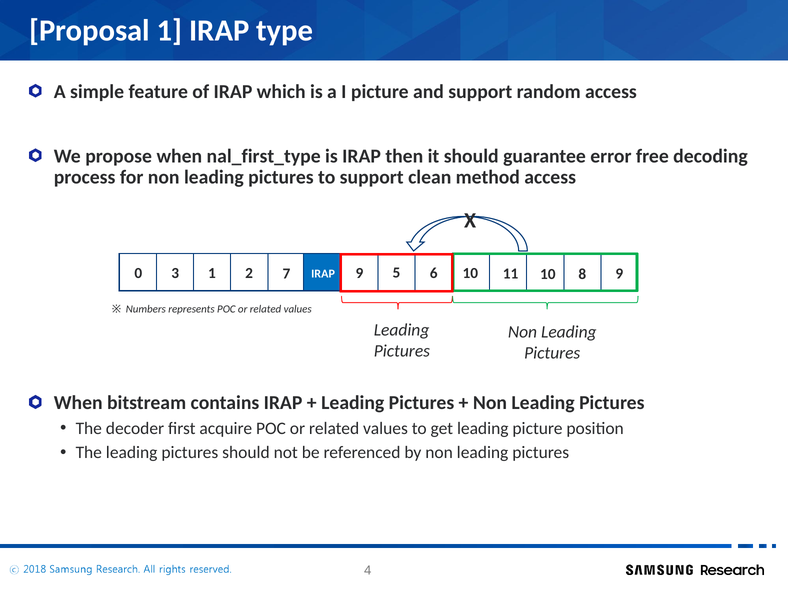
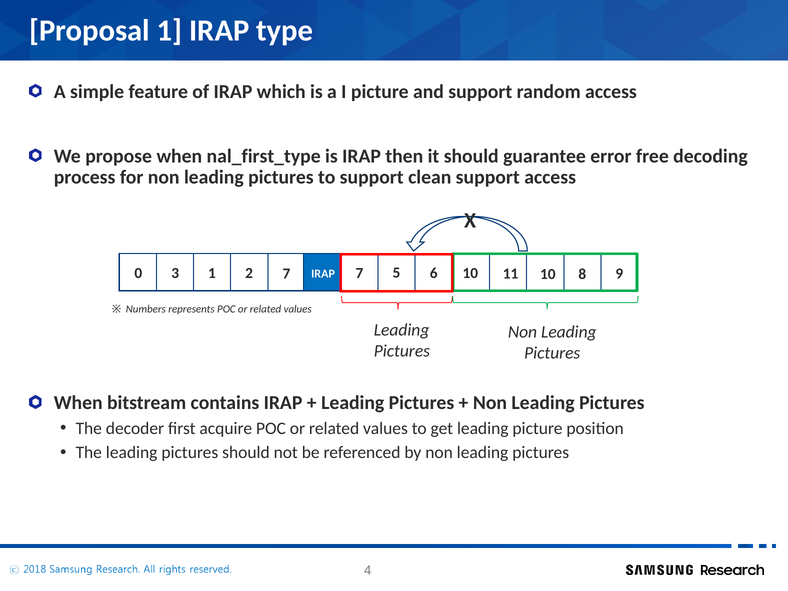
clean method: method -> support
2 9: 9 -> 7
